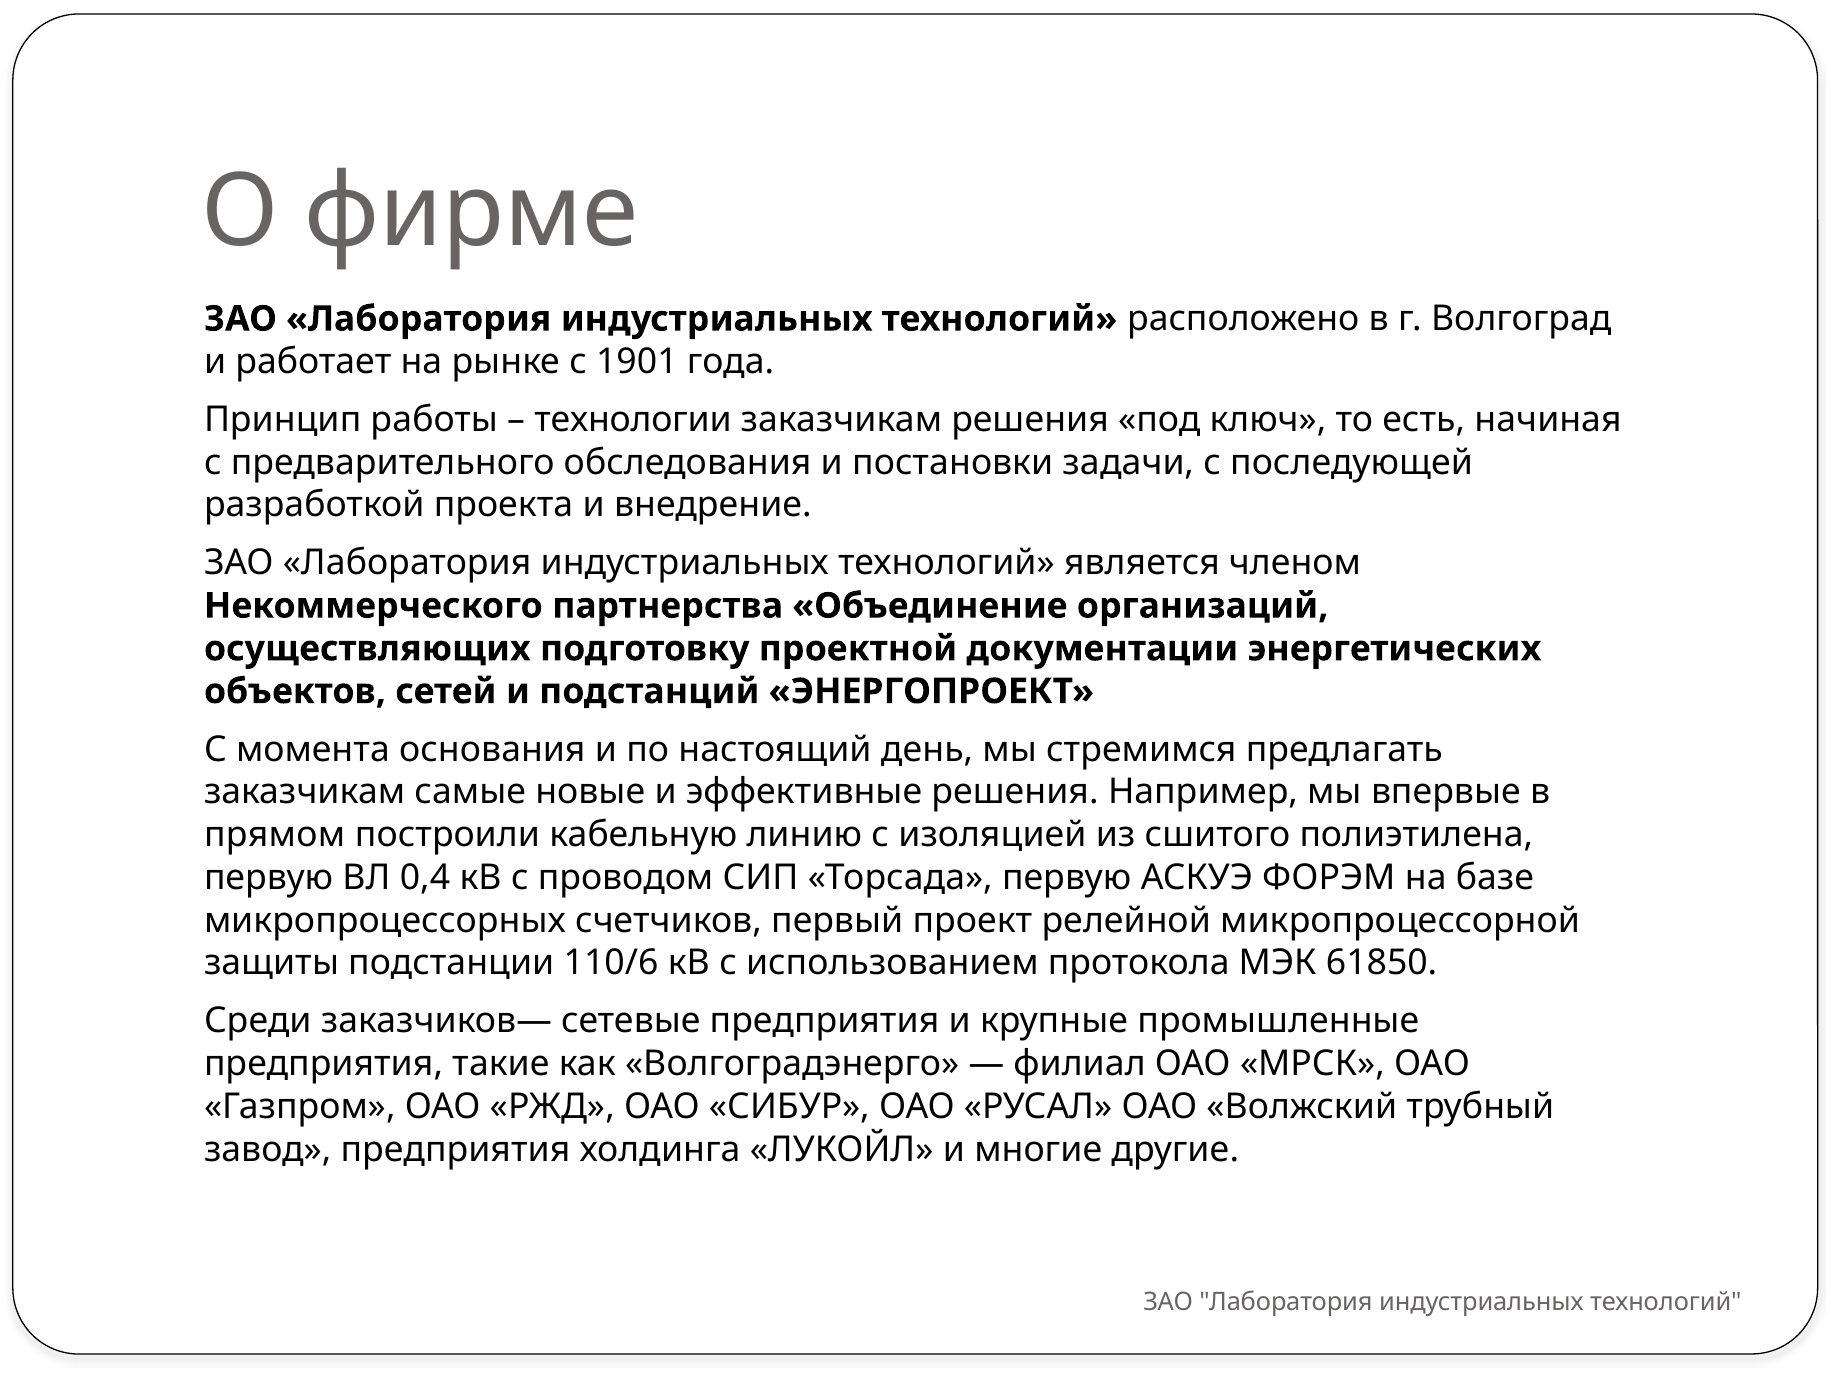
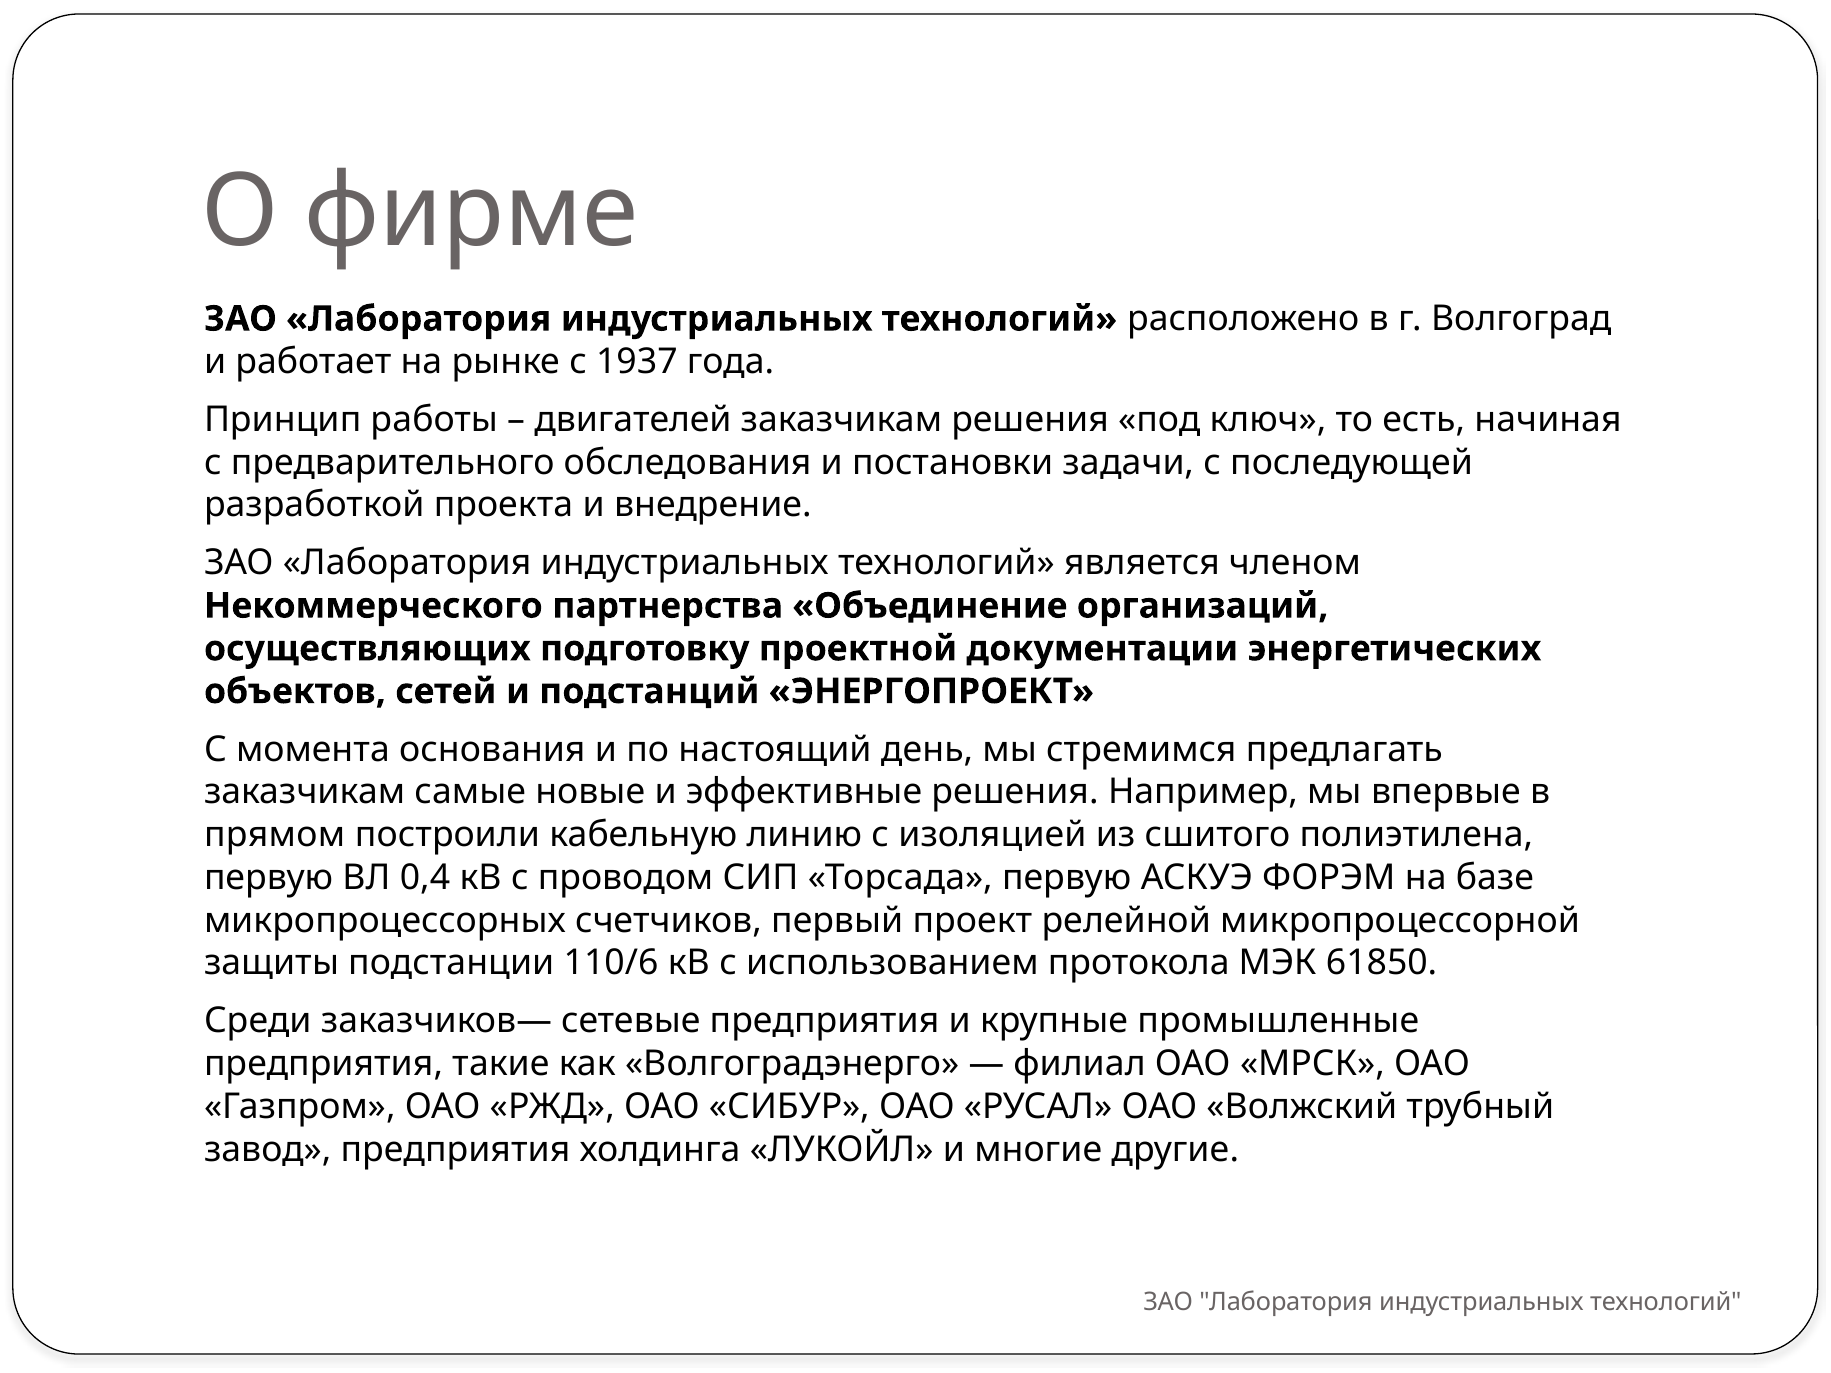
1901: 1901 -> 1937
технологии: технологии -> двигателей
